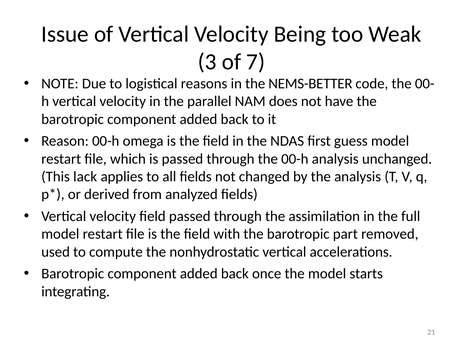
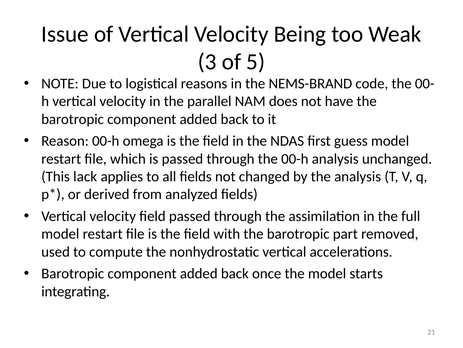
7: 7 -> 5
NEMS-BETTER: NEMS-BETTER -> NEMS-BRAND
